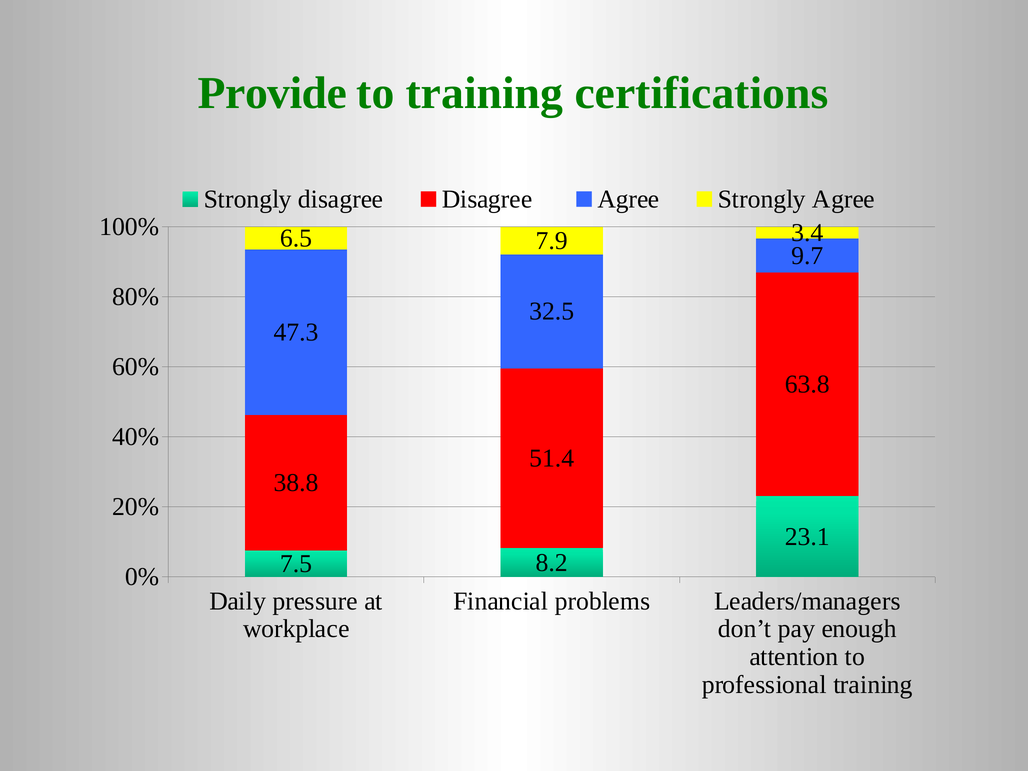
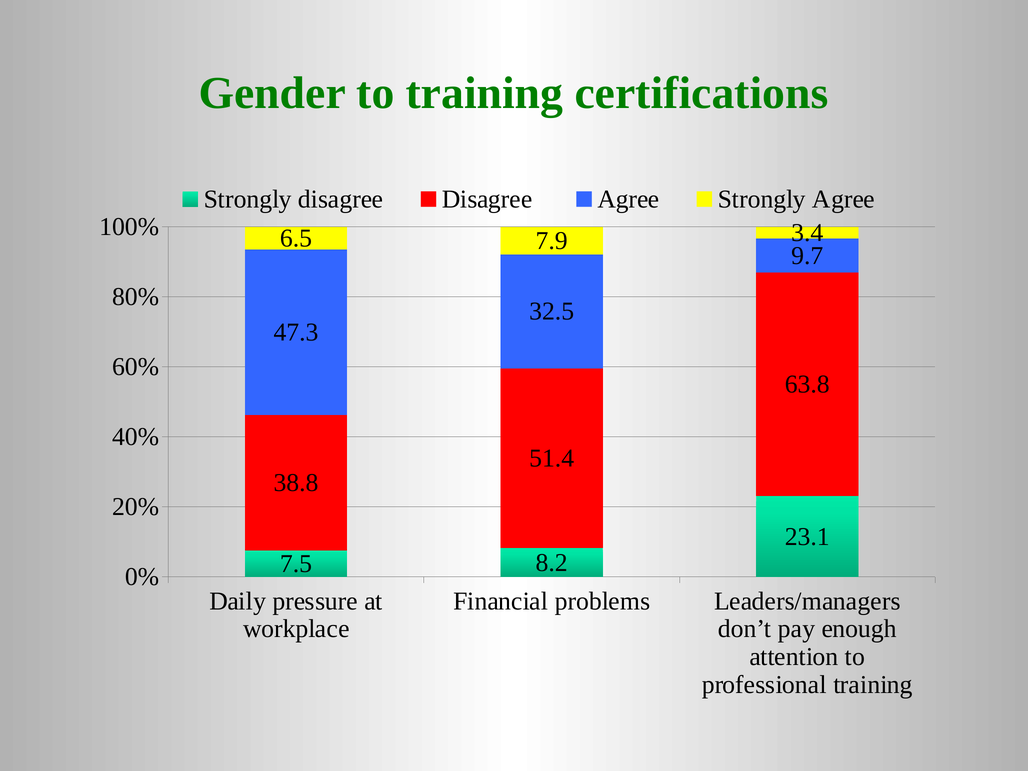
Provide: Provide -> Gender
